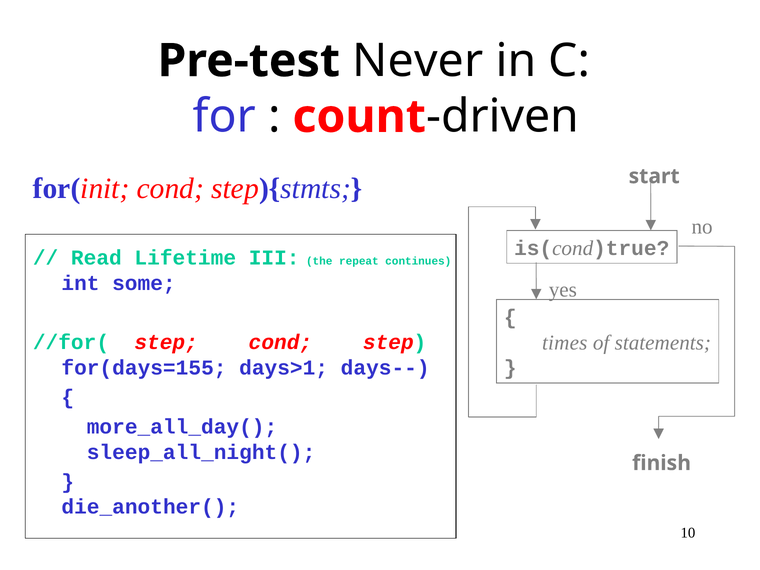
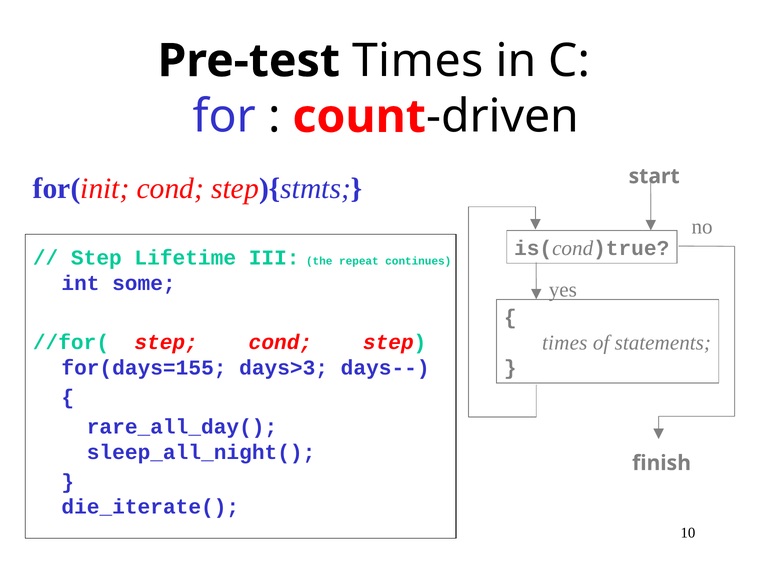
Pre-test Never: Never -> Times
Read at (96, 258): Read -> Step
days>1: days>1 -> days>3
more_all_day(: more_all_day( -> rare_all_day(
die_another(: die_another( -> die_iterate(
